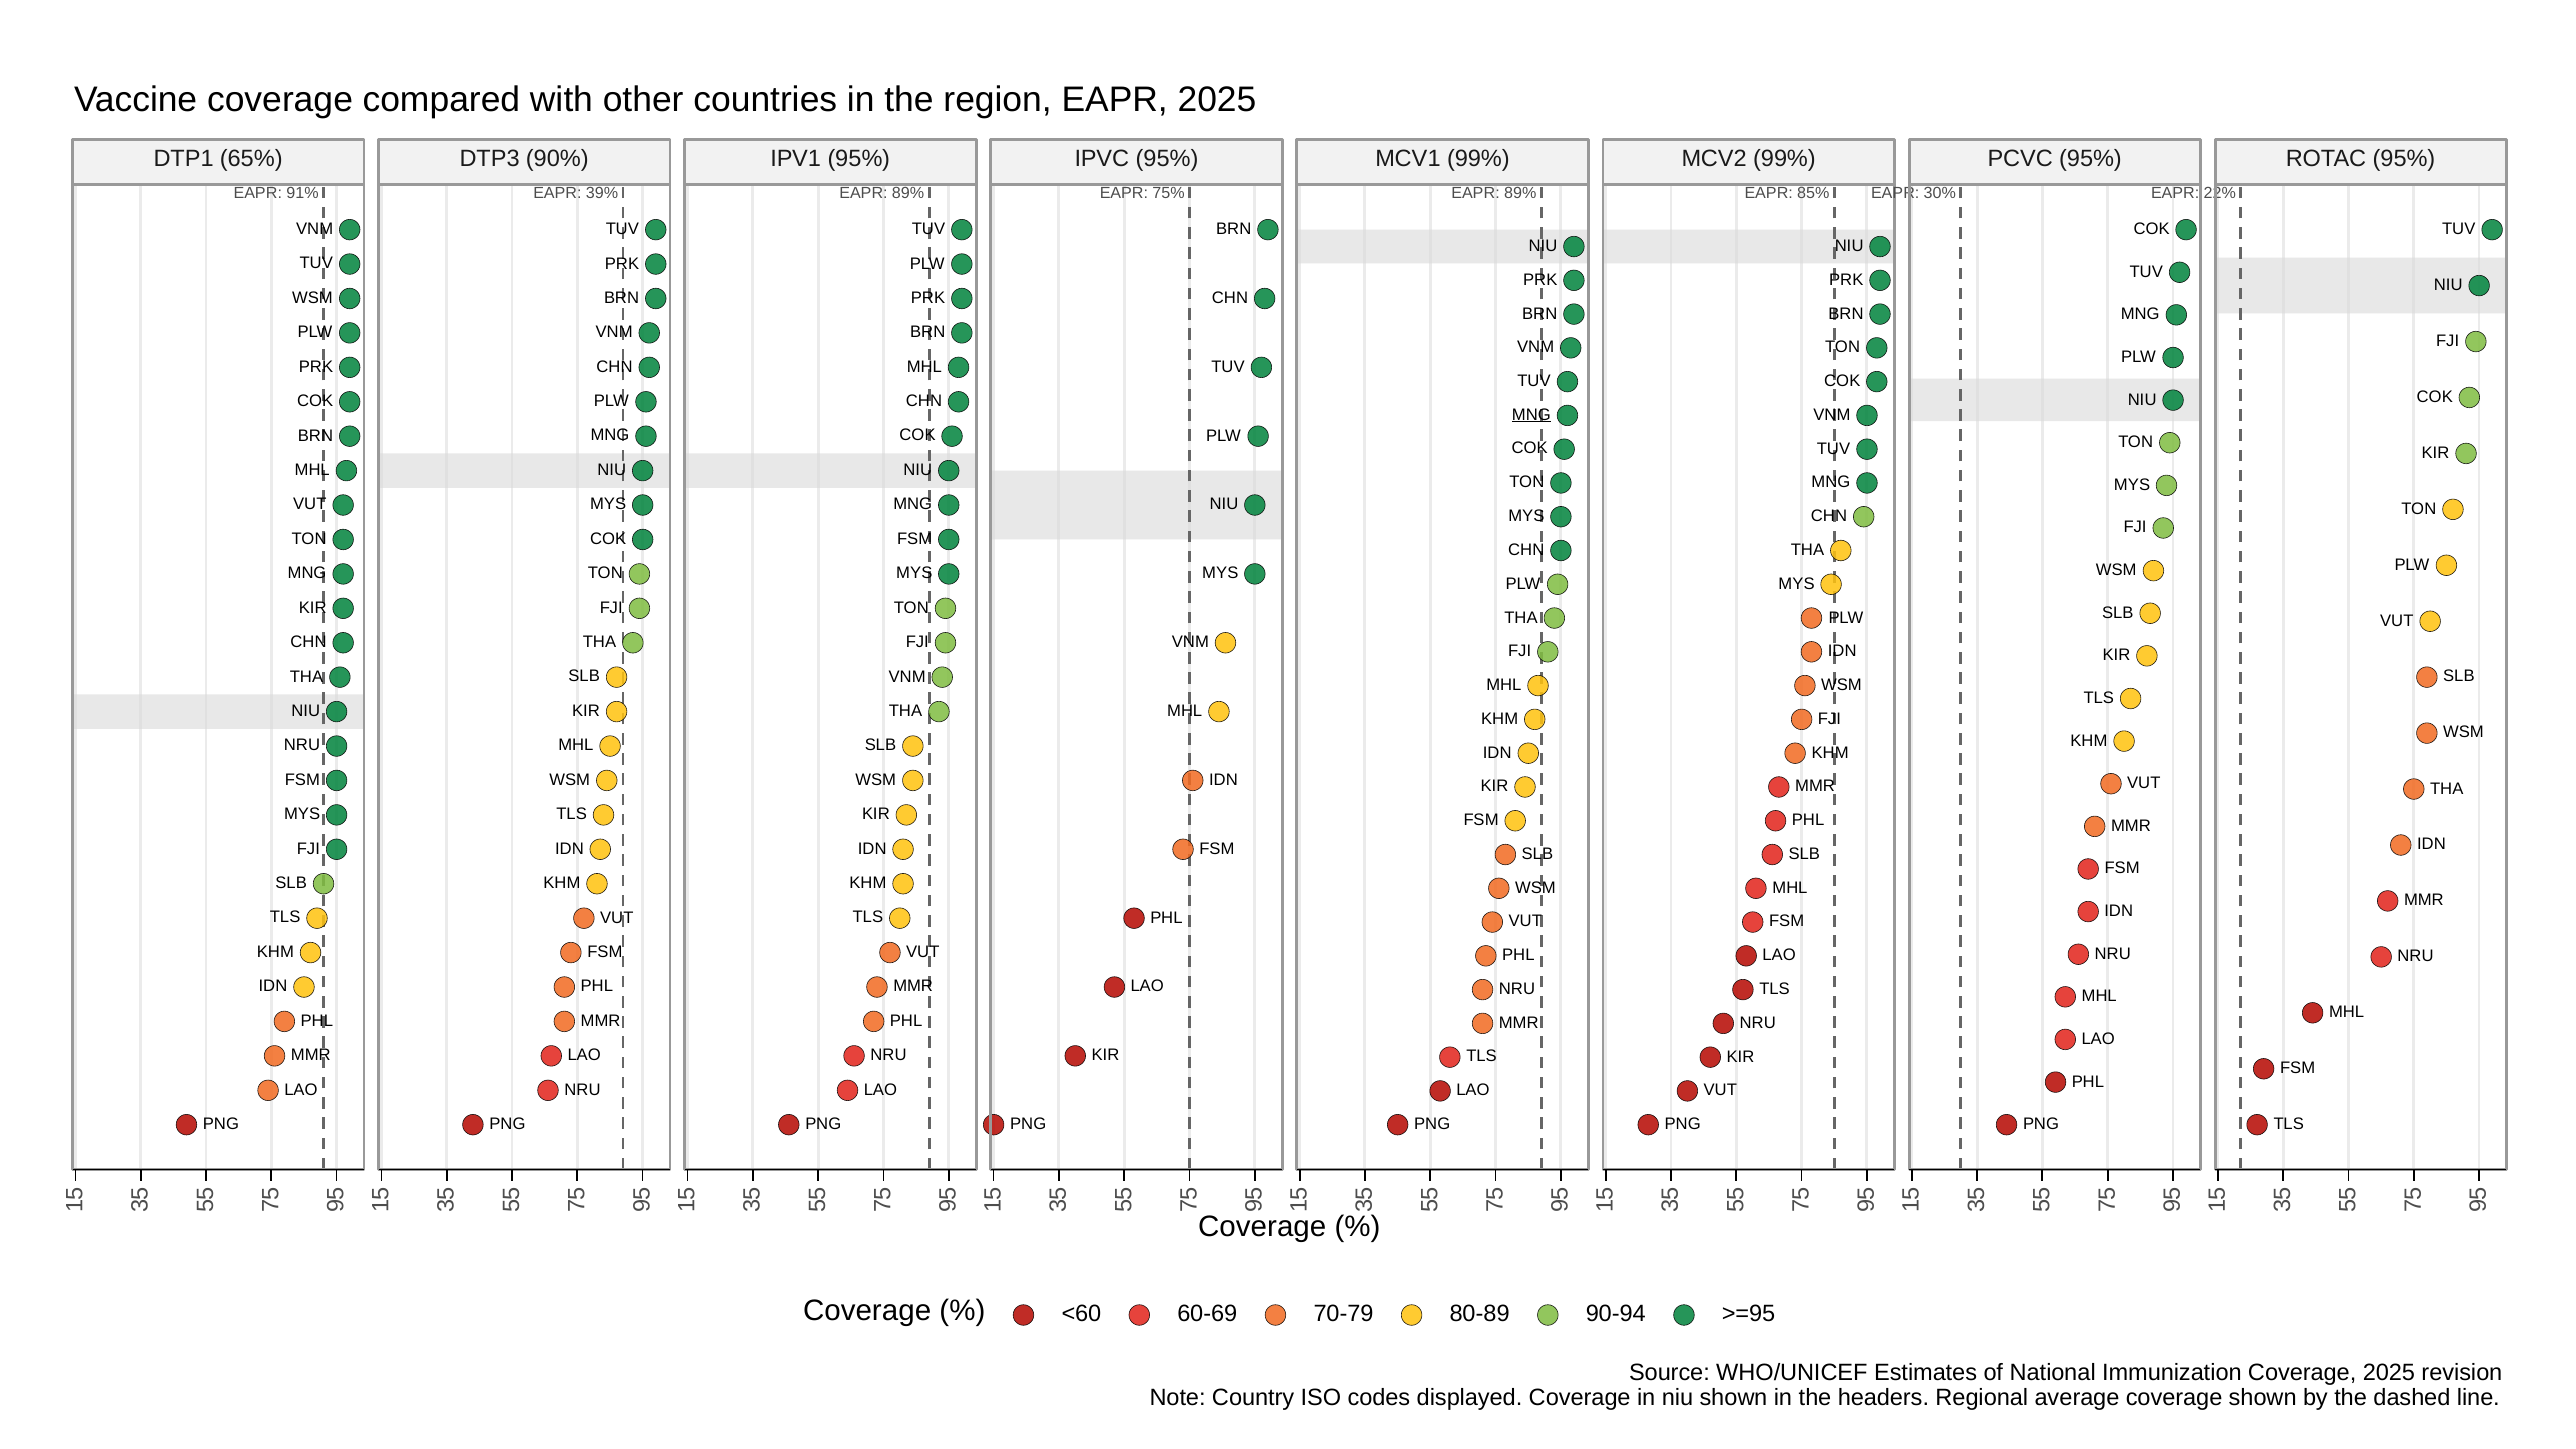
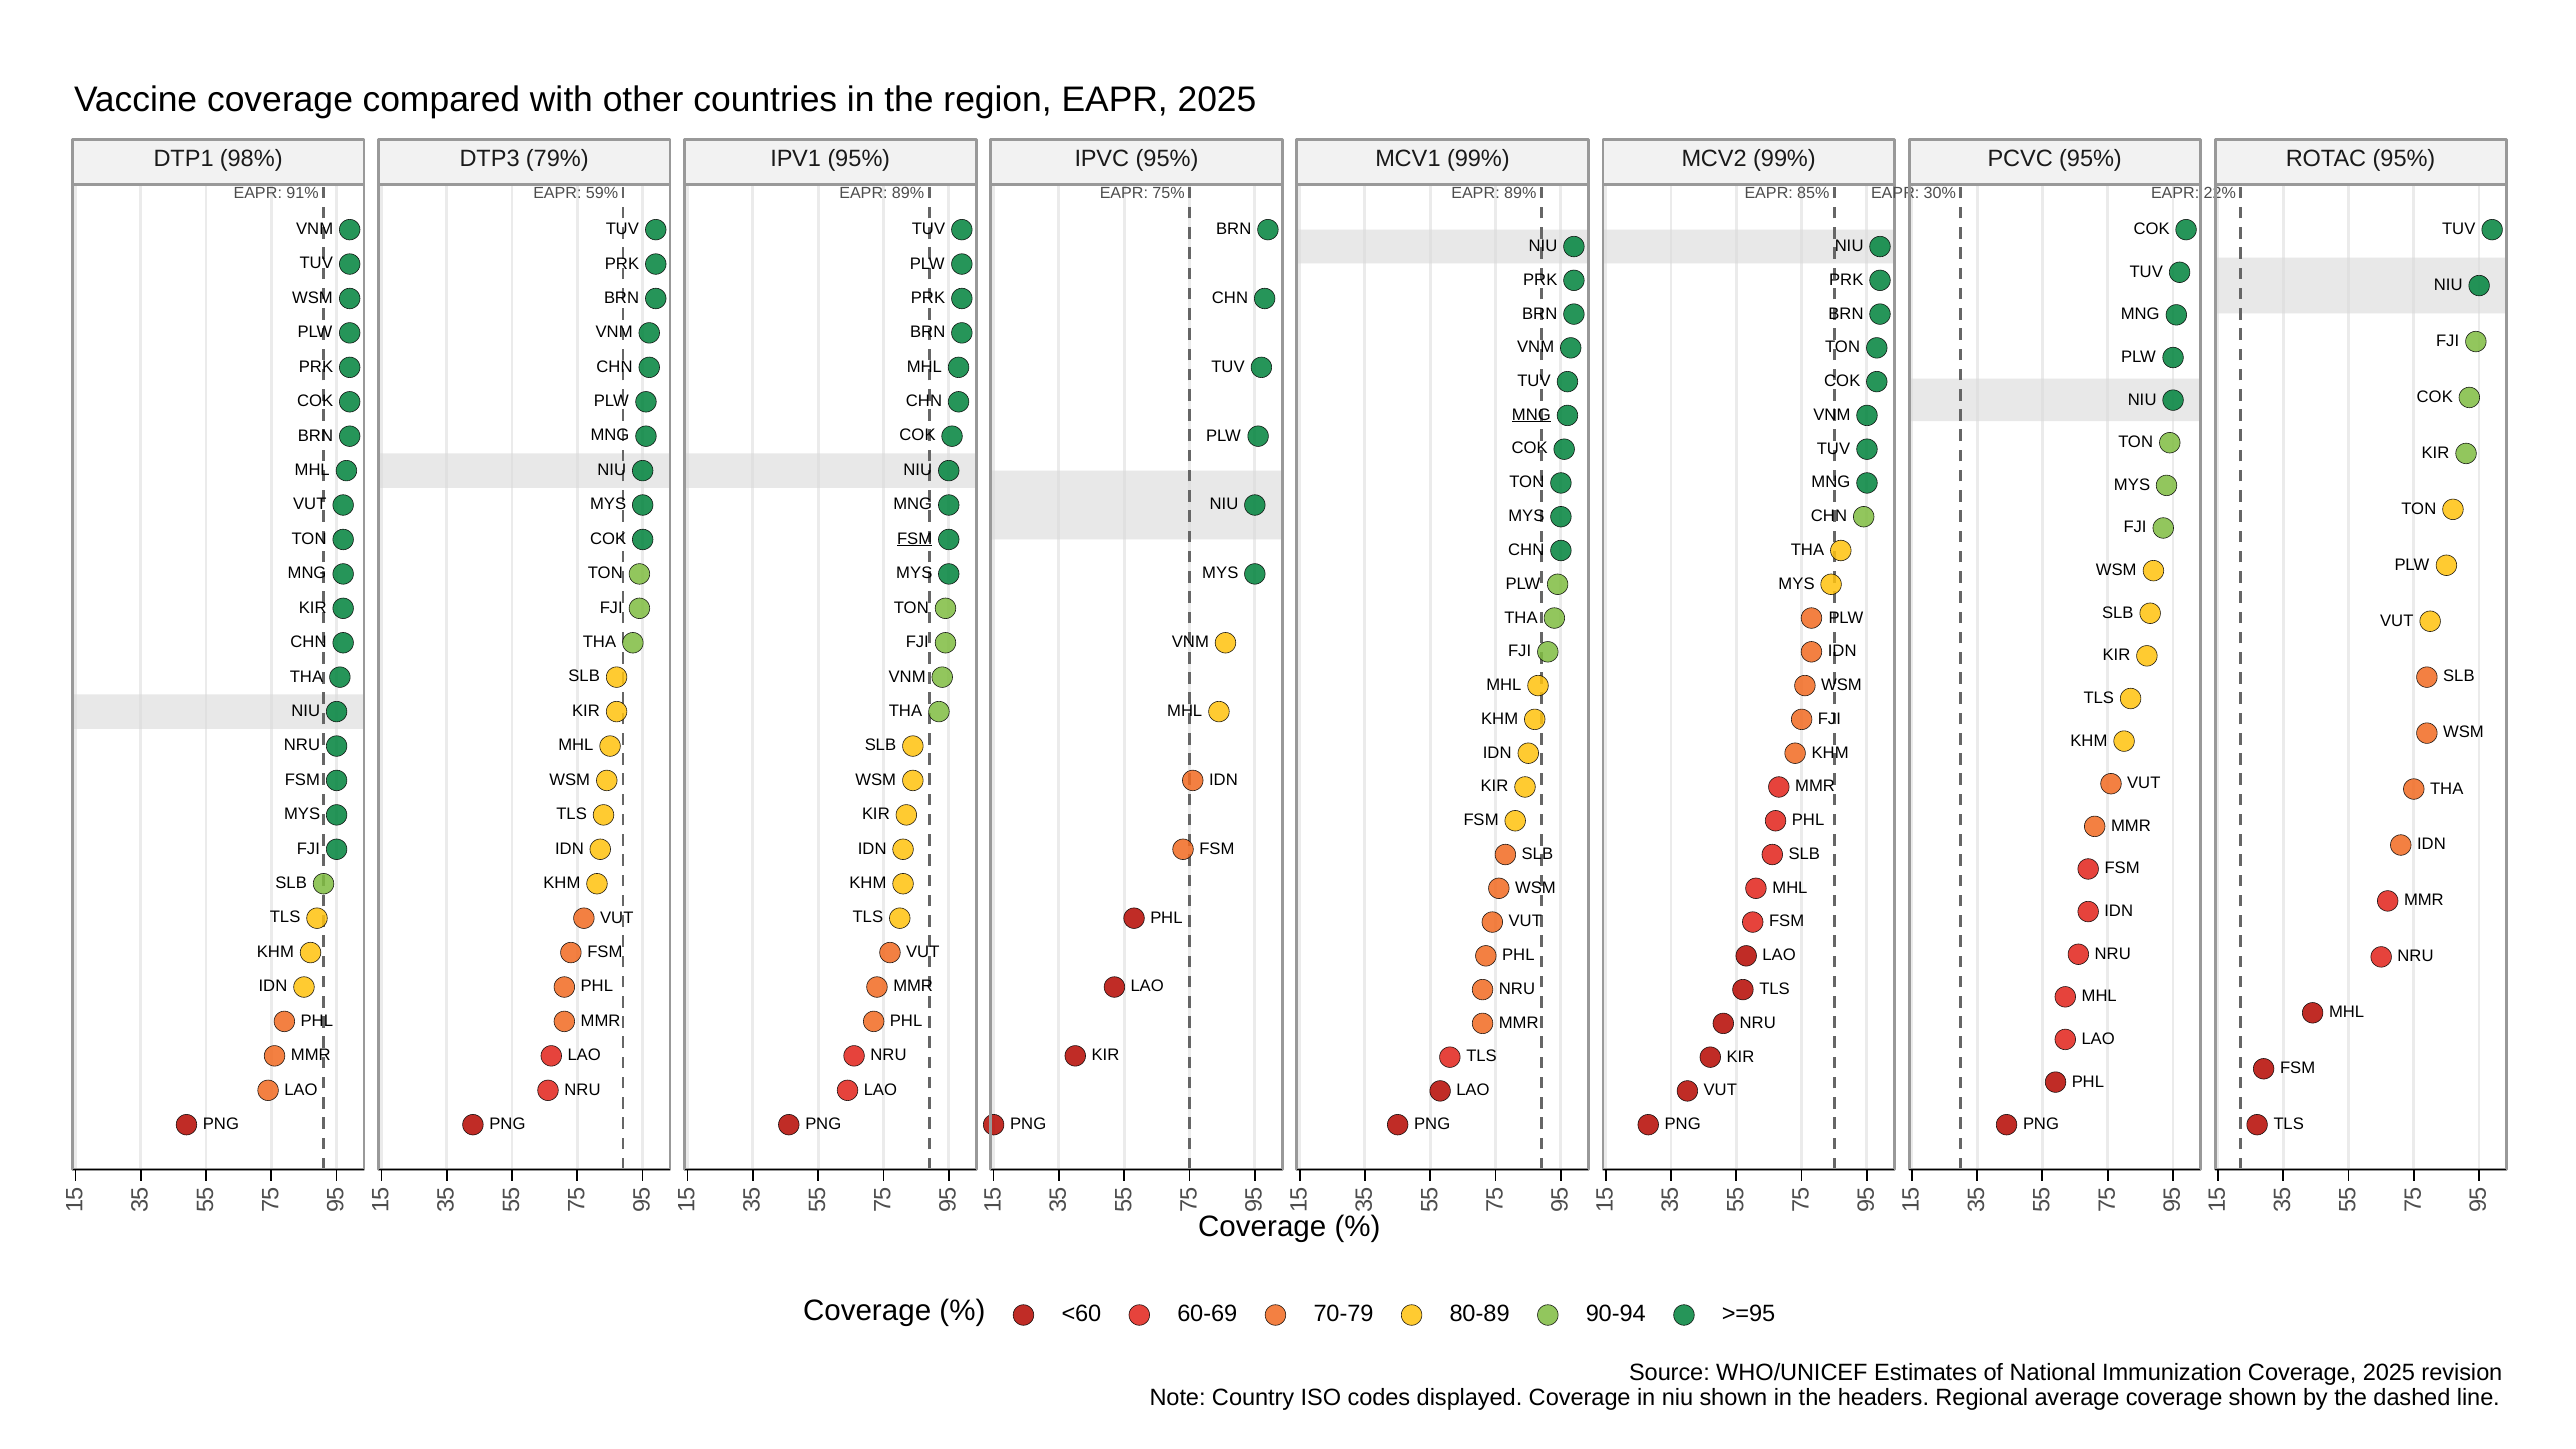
65%: 65% -> 98%
90%: 90% -> 79%
39%: 39% -> 59%
FSM at (915, 539) underline: none -> present
